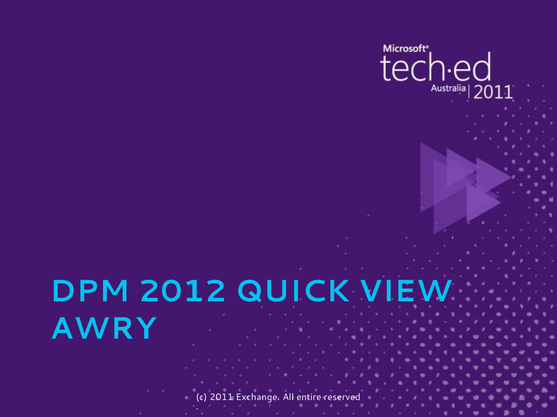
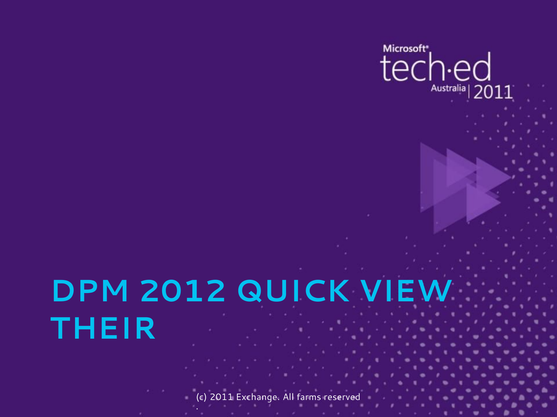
AWRY: AWRY -> THEIR
entire: entire -> farms
